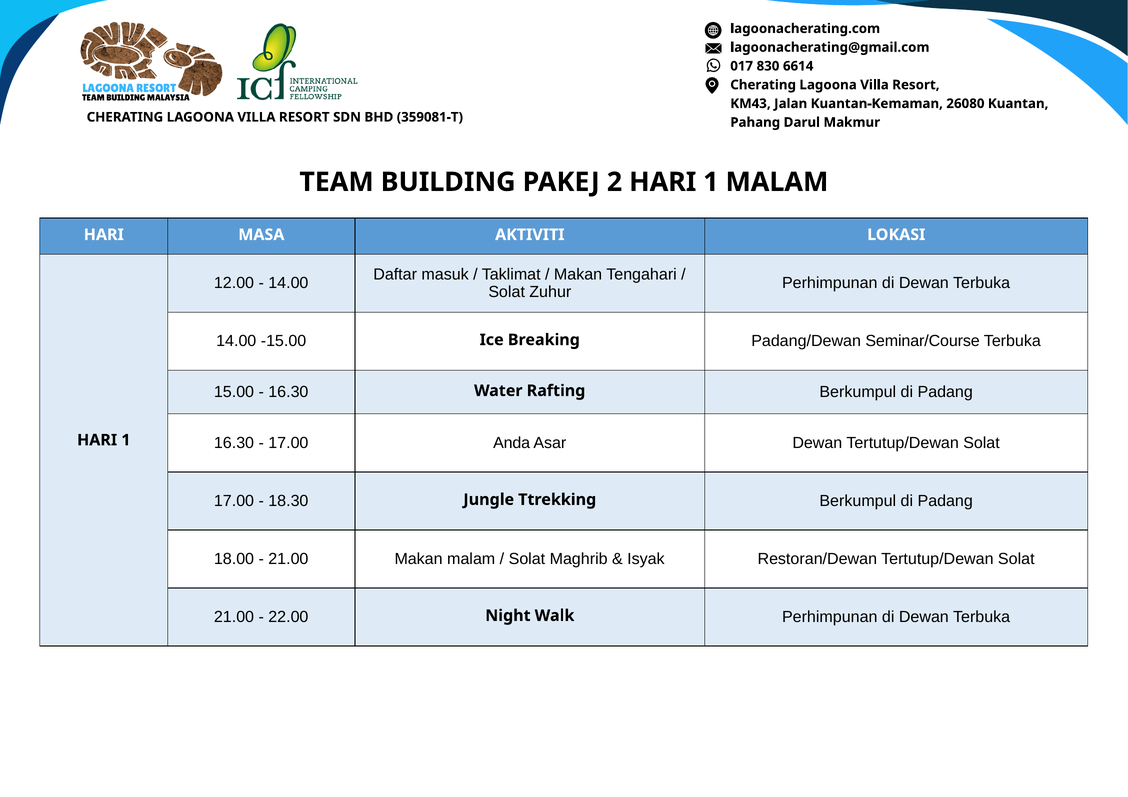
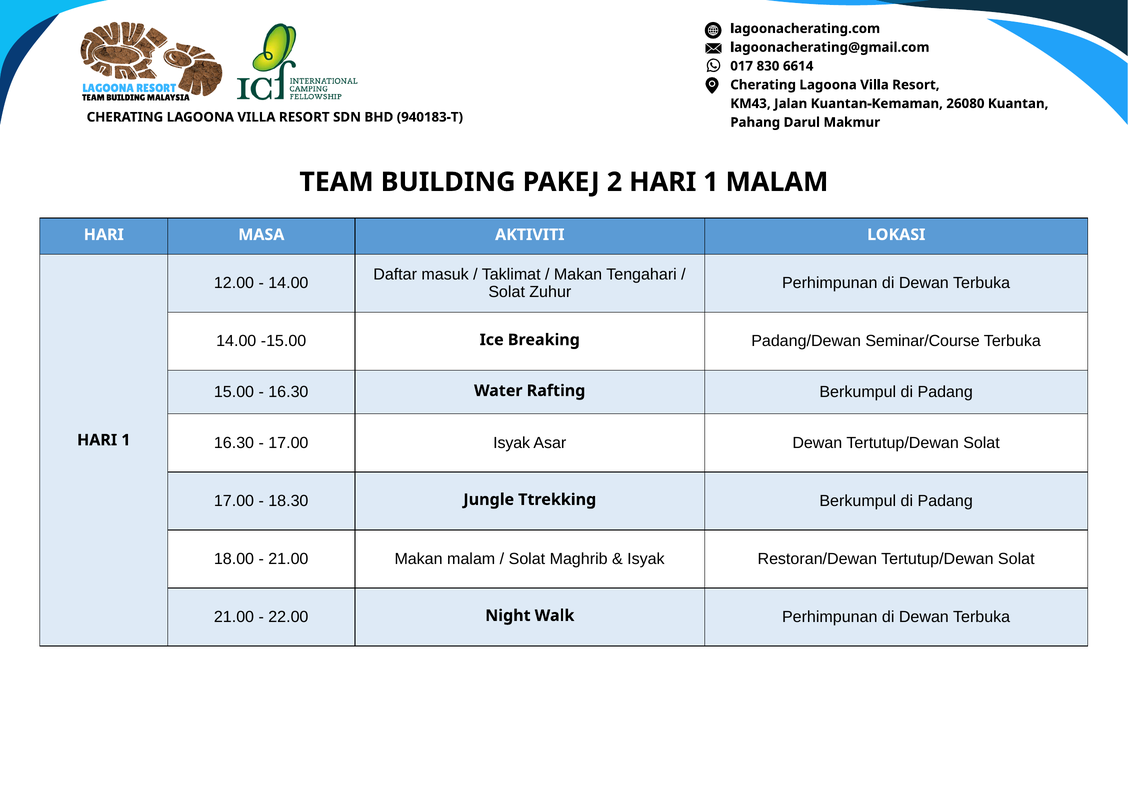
359081-T: 359081-T -> 940183-T
17.00 Anda: Anda -> Isyak
